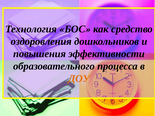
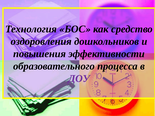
ДОУ colour: orange -> purple
